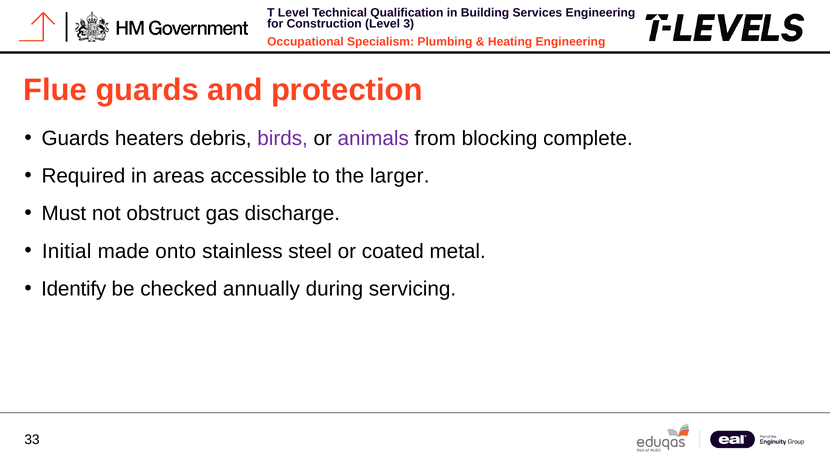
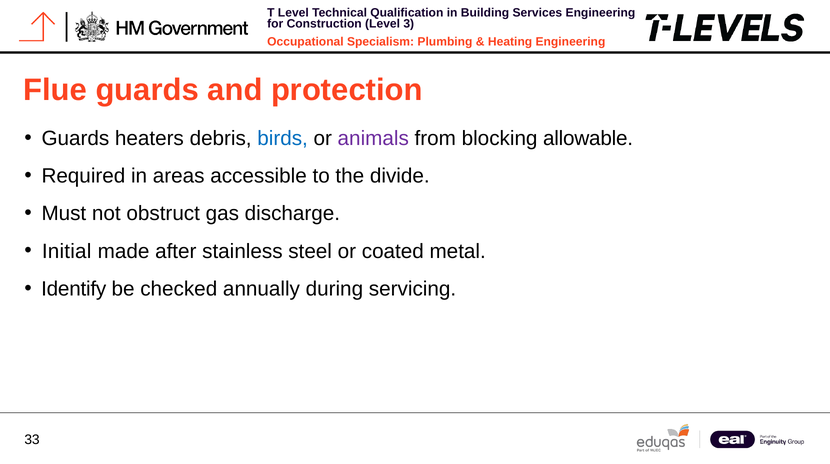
birds colour: purple -> blue
complete: complete -> allowable
larger: larger -> divide
onto: onto -> after
